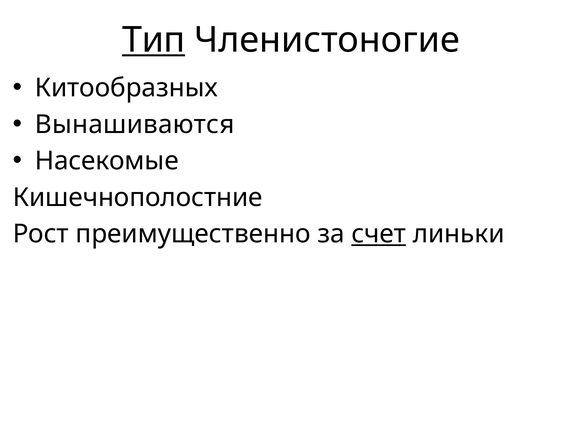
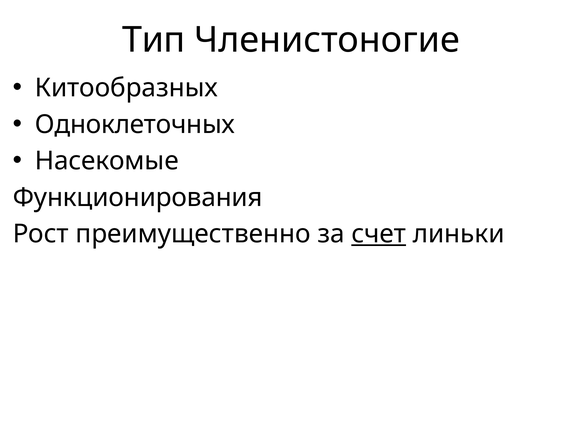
Тип underline: present -> none
Вынашиваются: Вынашиваются -> Одноклеточных
Кишечнополостние: Кишечнополостние -> Функционирования
